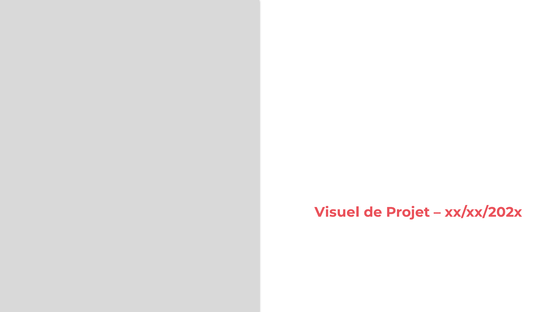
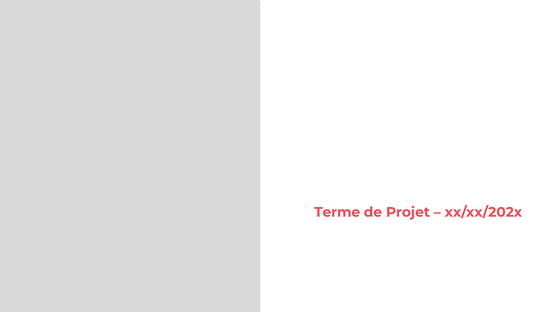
Visuel: Visuel -> Terme
